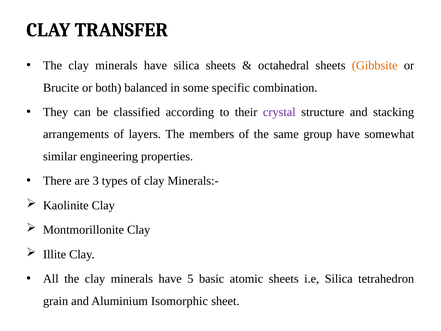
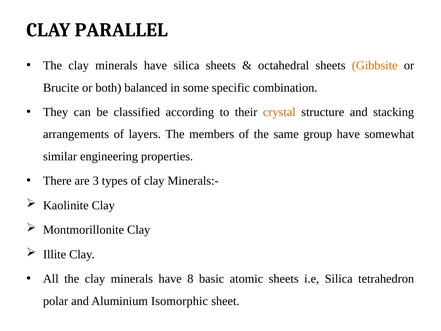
TRANSFER: TRANSFER -> PARALLEL
crystal colour: purple -> orange
5: 5 -> 8
grain: grain -> polar
